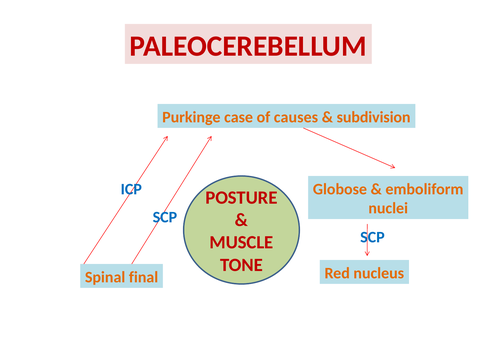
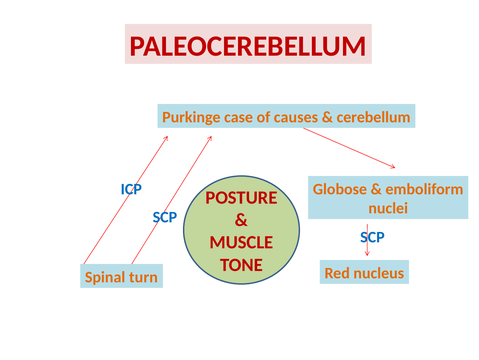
subdivision: subdivision -> cerebellum
final: final -> turn
